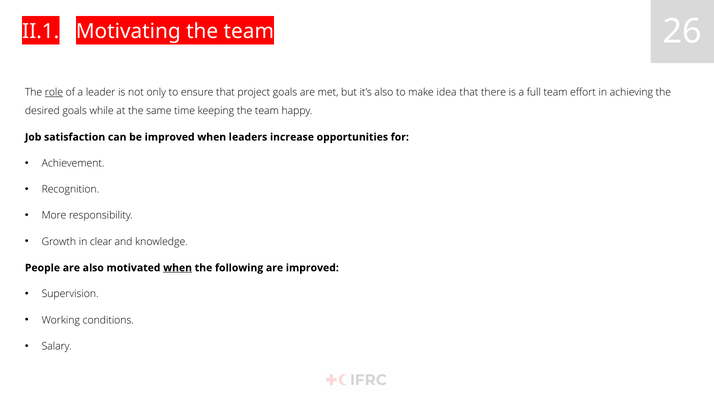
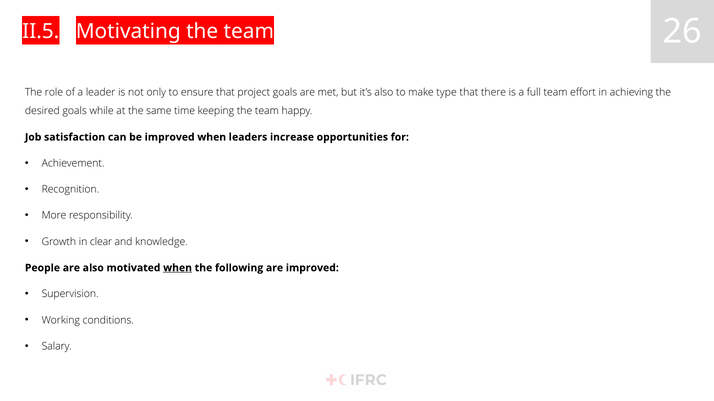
II.1: II.1 -> II.5
role underline: present -> none
idea: idea -> type
